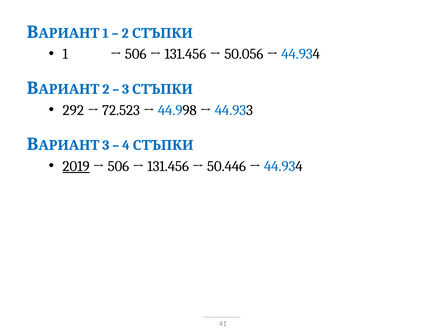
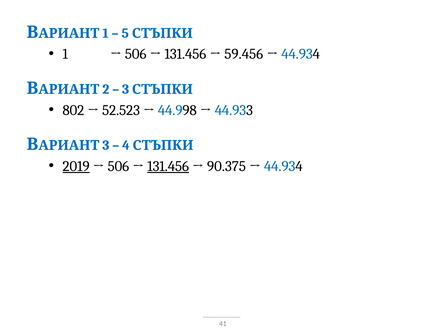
2 at (125, 33): 2 -> 5
50.056: 50.056 -> 59.456
292: 292 -> 802
72.523: 72.523 -> 52.523
131.456 at (168, 166) underline: none -> present
50.446: 50.446 -> 90.375
